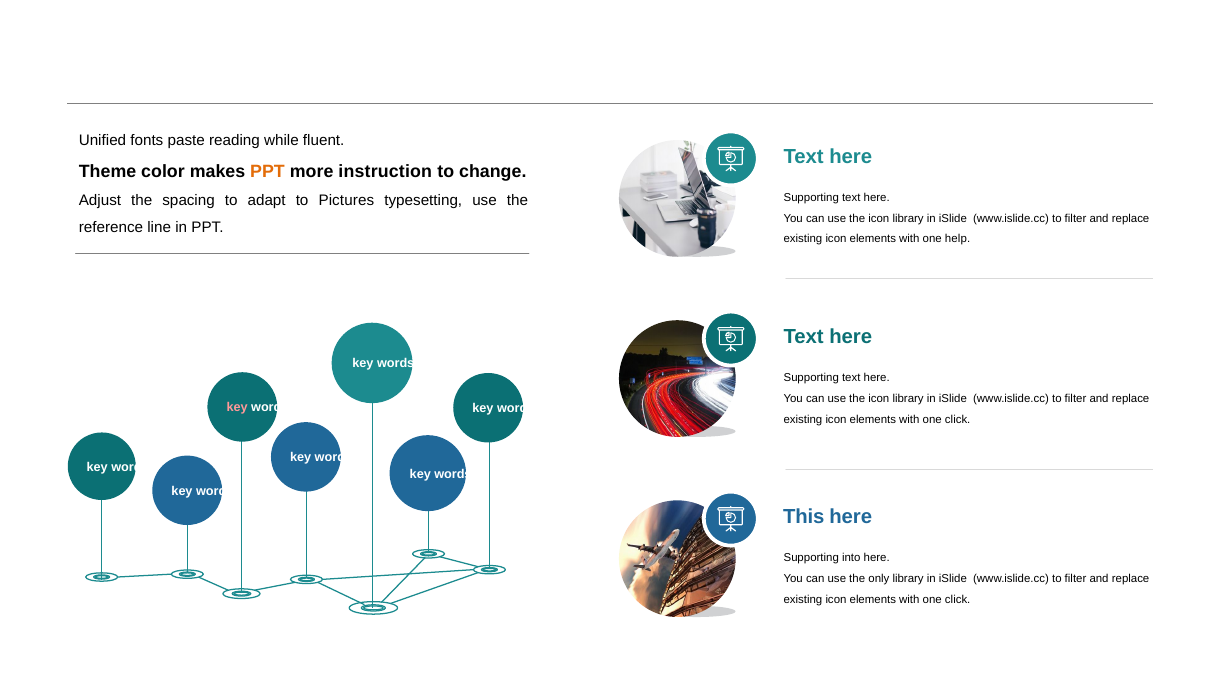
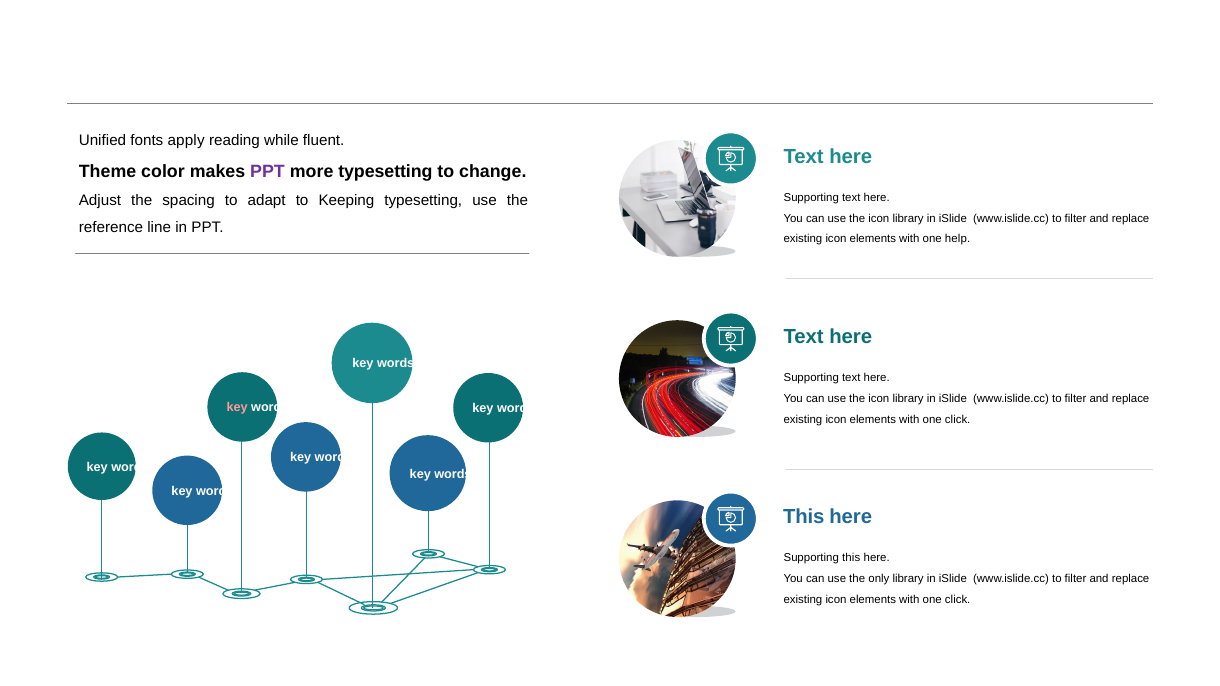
paste: paste -> apply
PPT at (267, 171) colour: orange -> purple
more instruction: instruction -> typesetting
Pictures: Pictures -> Keeping
Supporting into: into -> this
